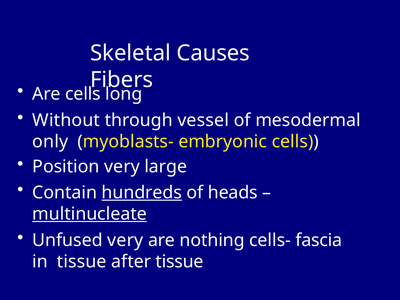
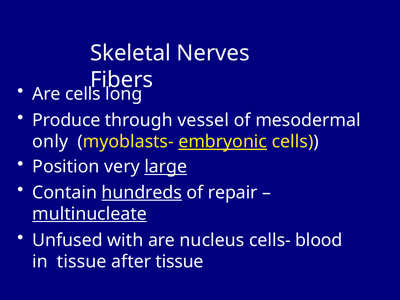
Causes: Causes -> Nerves
Without: Without -> Produce
embryonic underline: none -> present
large underline: none -> present
heads: heads -> repair
Unfused very: very -> with
nothing: nothing -> nucleus
fascia: fascia -> blood
